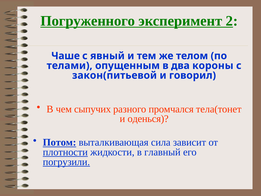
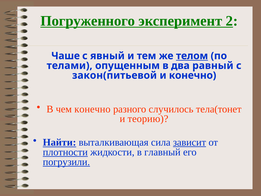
телом underline: none -> present
короны: короны -> равный
и говорил: говорил -> конечно
чем сыпучих: сыпучих -> конечно
промчался: промчался -> случилось
оденься: оденься -> теорию
Потом: Потом -> Найти
зависит underline: none -> present
